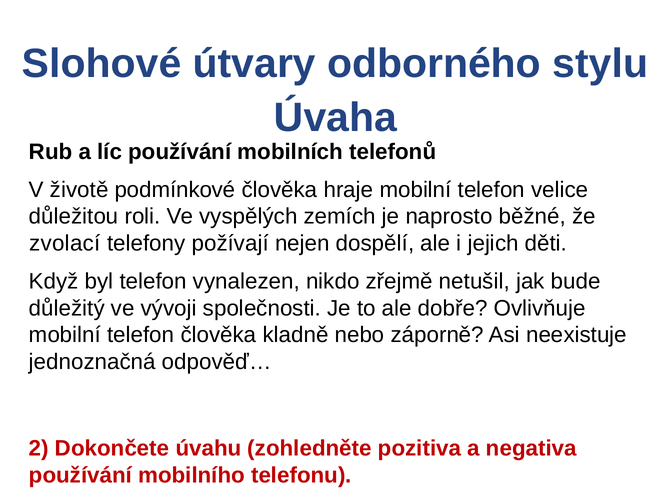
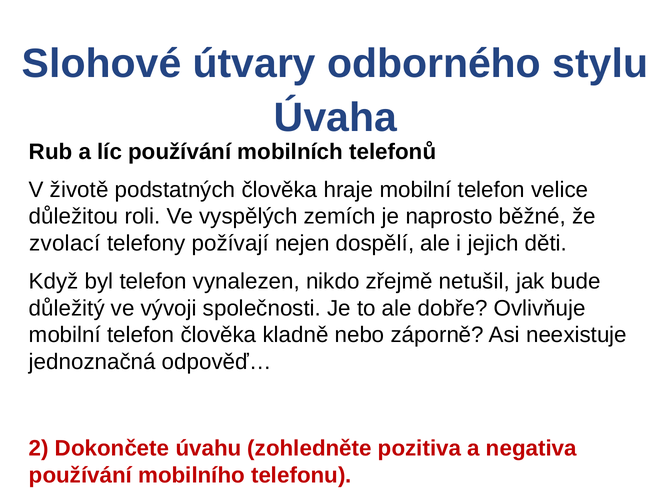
podmínkové: podmínkové -> podstatných
